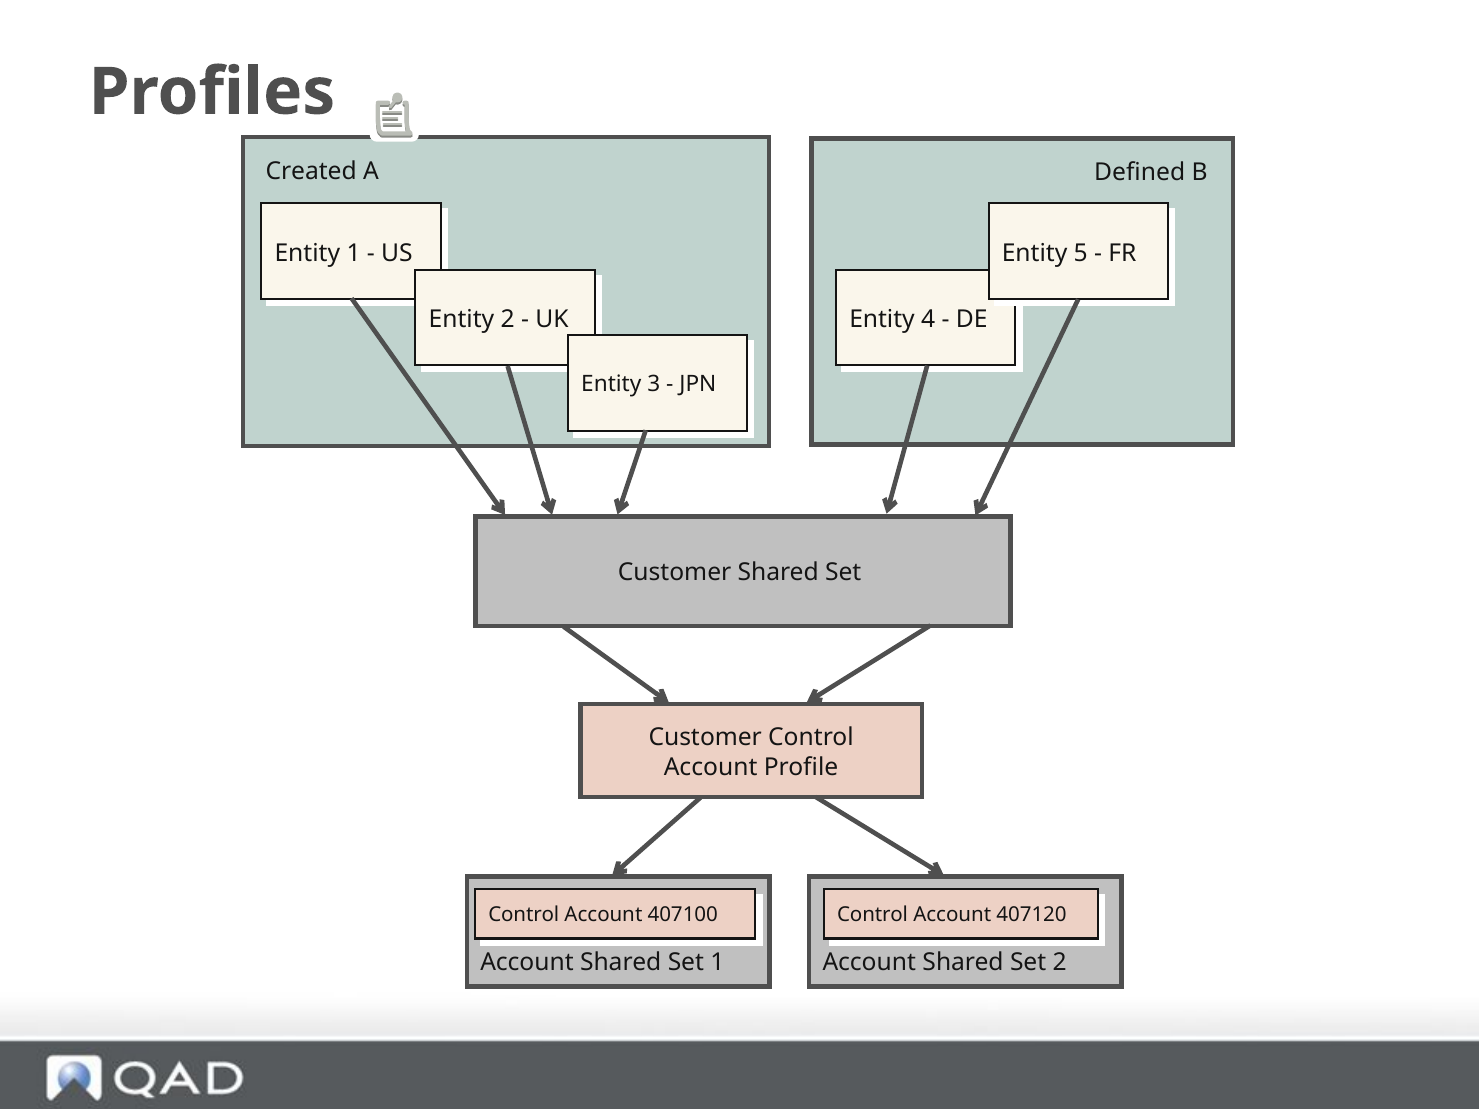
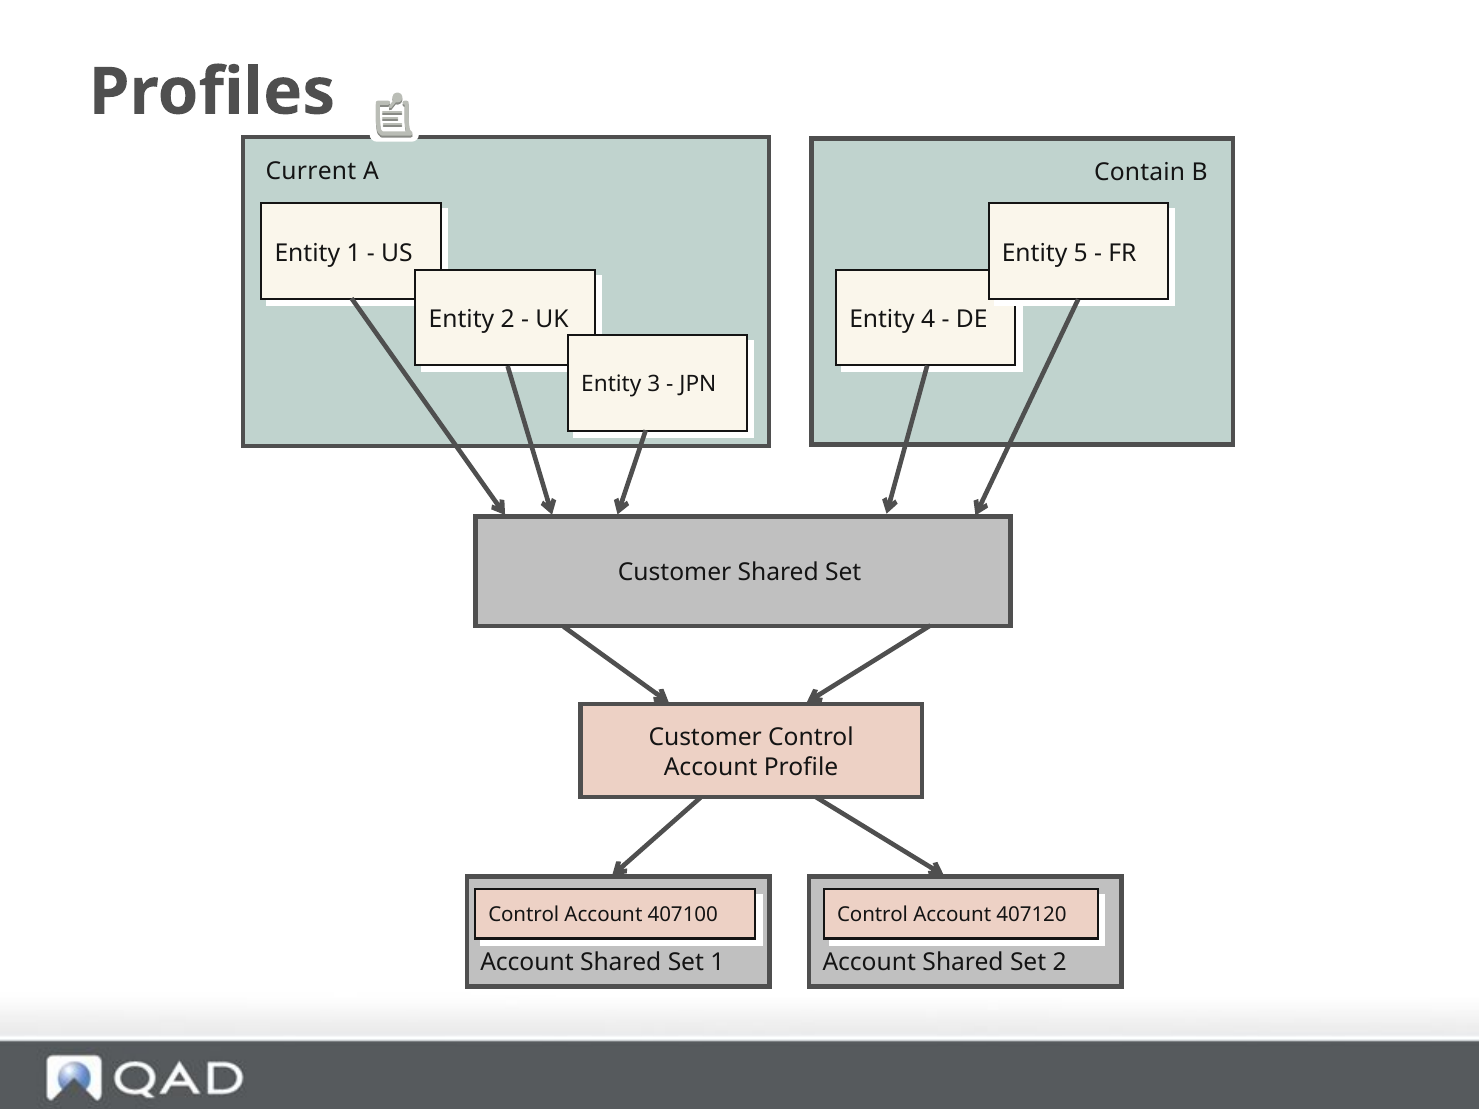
Created: Created -> Current
Defined: Defined -> Contain
